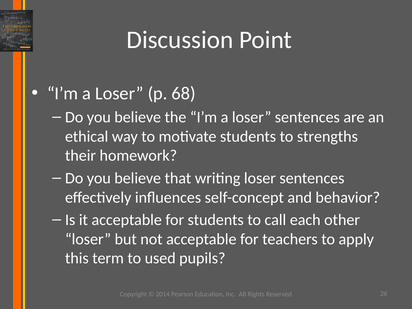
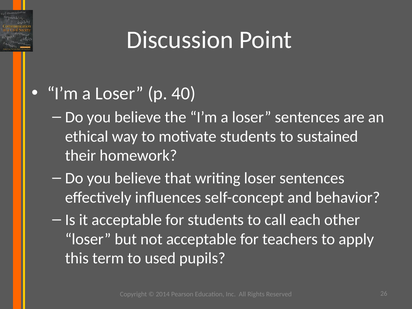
68: 68 -> 40
strengths: strengths -> sustained
